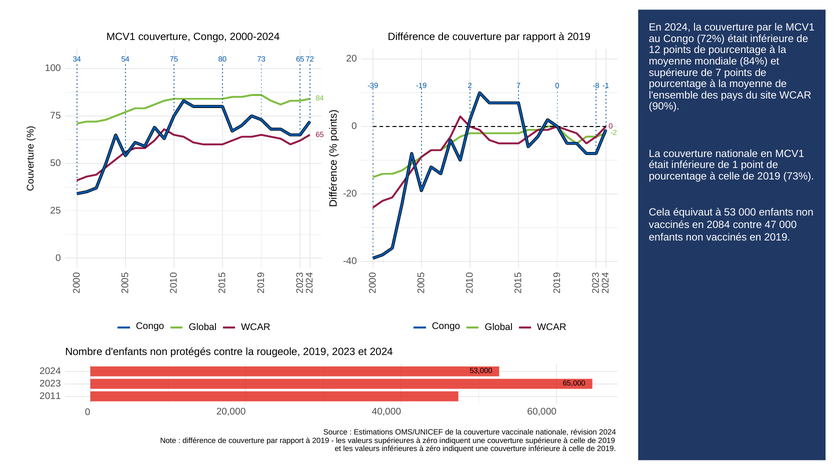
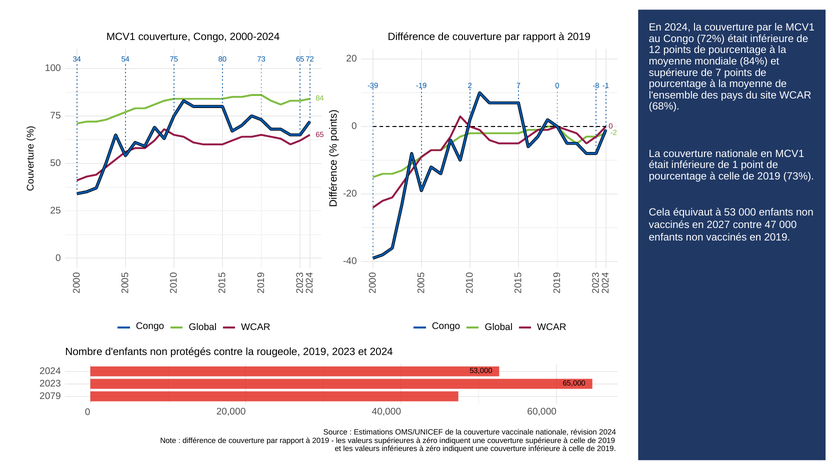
90%: 90% -> 68%
2084: 2084 -> 2027
2011: 2011 -> 2079
